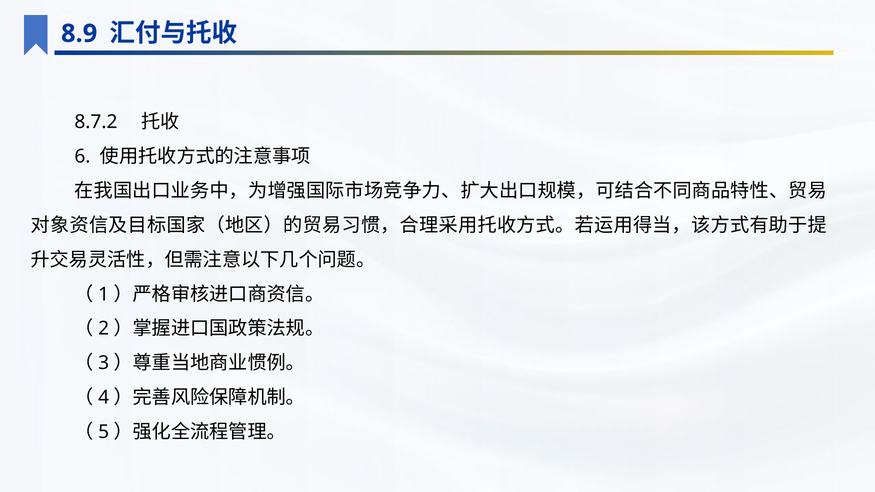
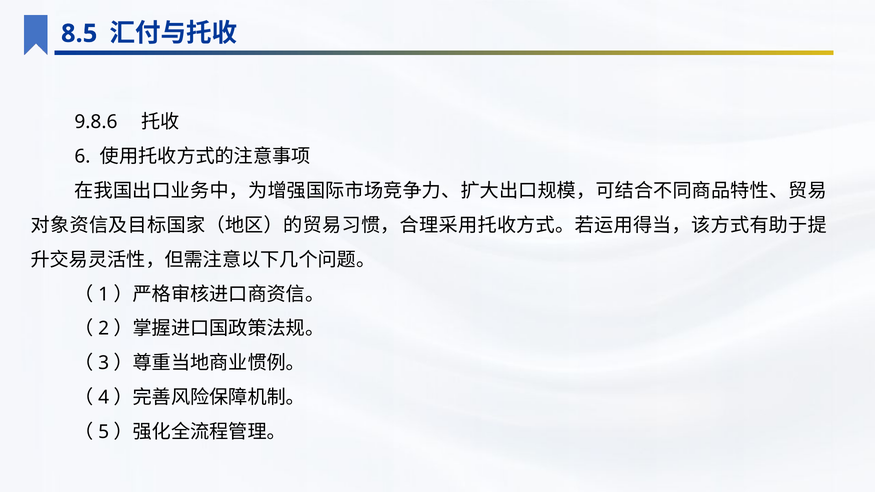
8.9: 8.9 -> 8.5
8.7.2: 8.7.2 -> 9.8.6
